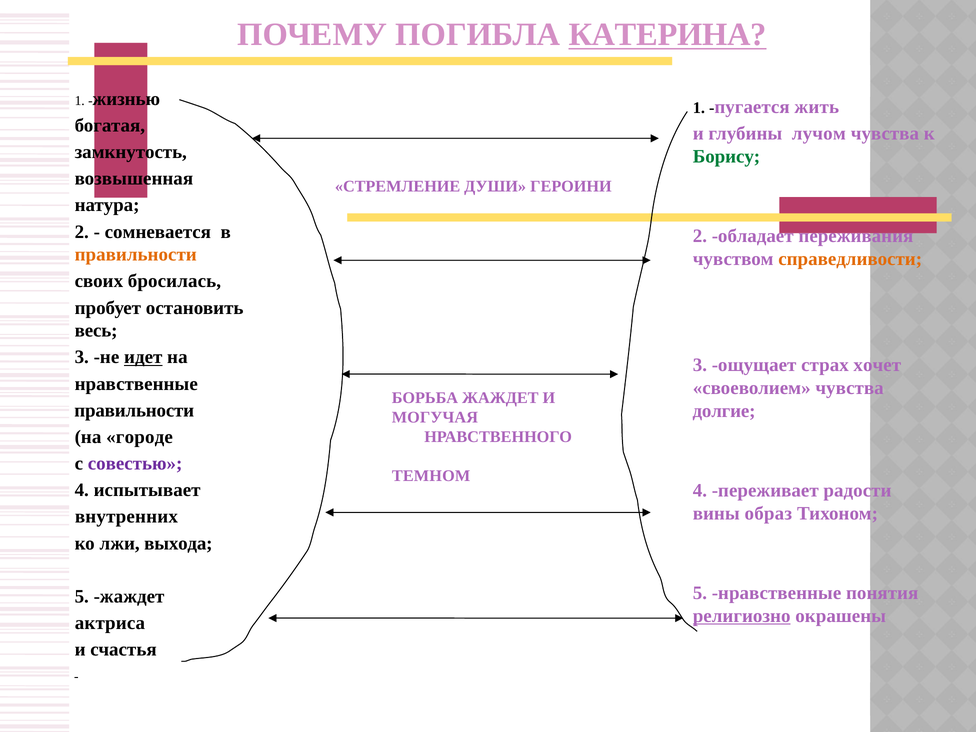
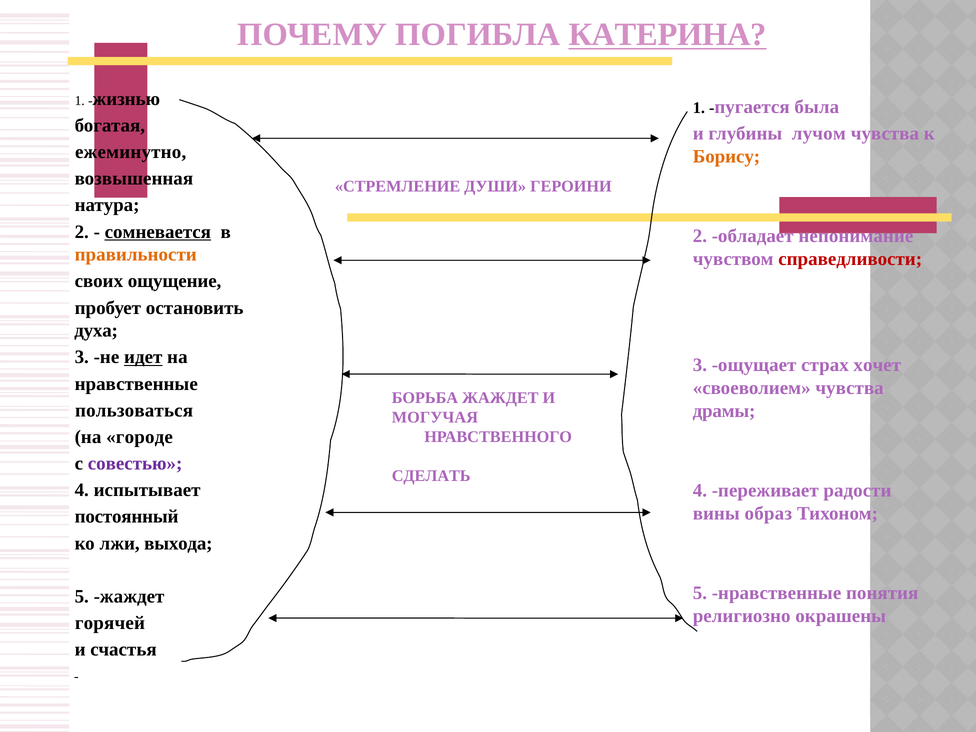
жить: жить -> была
замкнутость: замкнутость -> ежеминутно
Борису colour: green -> orange
сомневается underline: none -> present
переживания: переживания -> непонимание
справедливости colour: orange -> red
бросилась: бросилась -> ощущение
весь: весь -> духа
правильности at (134, 410): правильности -> пользоваться
долгие: долгие -> драмы
ТЕМНОМ: ТЕМНОМ -> СДЕЛАТЬ
внутренних: внутренних -> постоянный
религиозно underline: present -> none
актриса: актриса -> горячей
